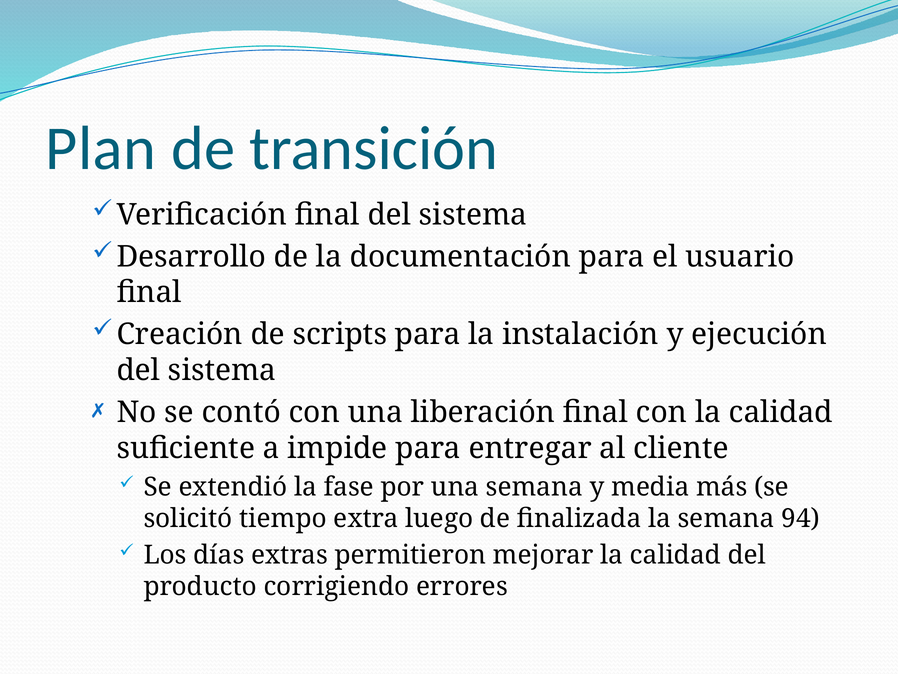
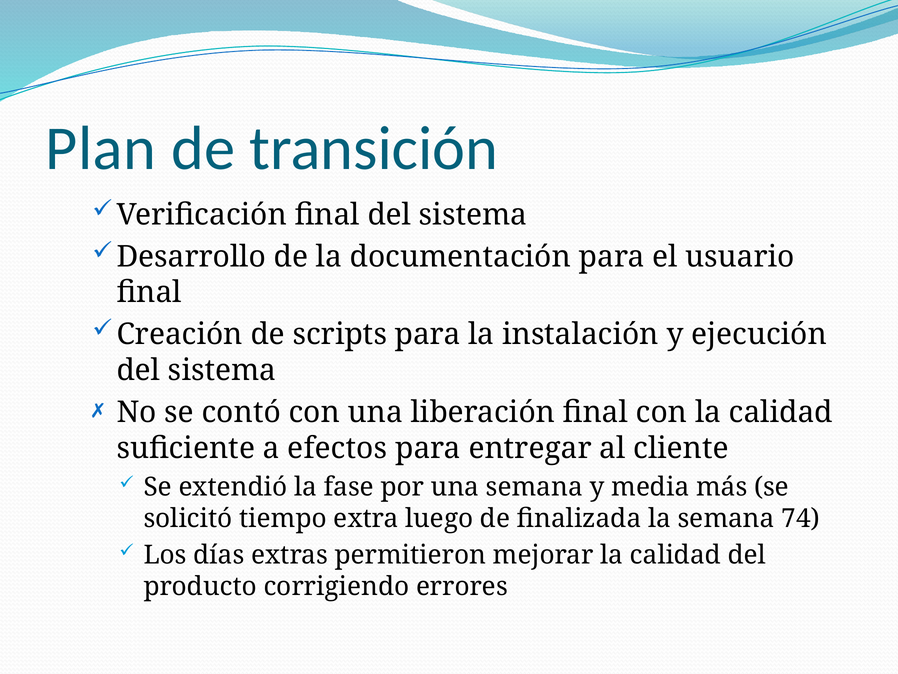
impide: impide -> efectos
94: 94 -> 74
